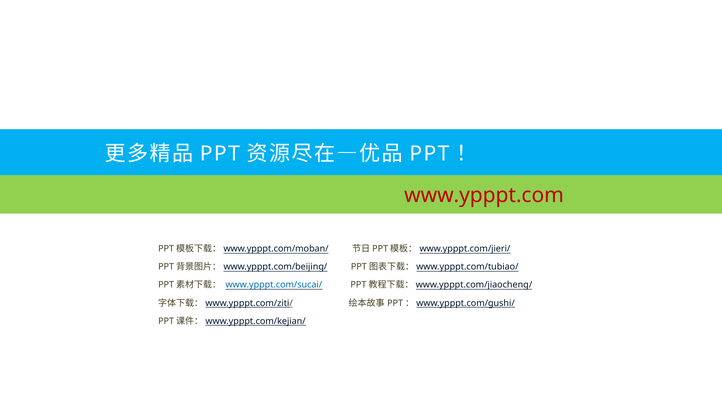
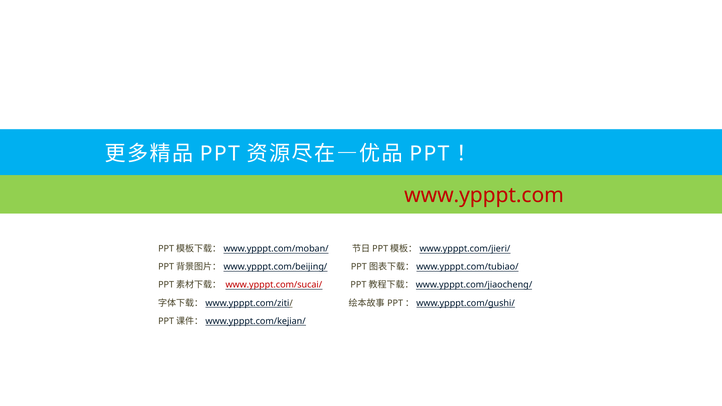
www.ypppt.com/sucai/ colour: blue -> red
